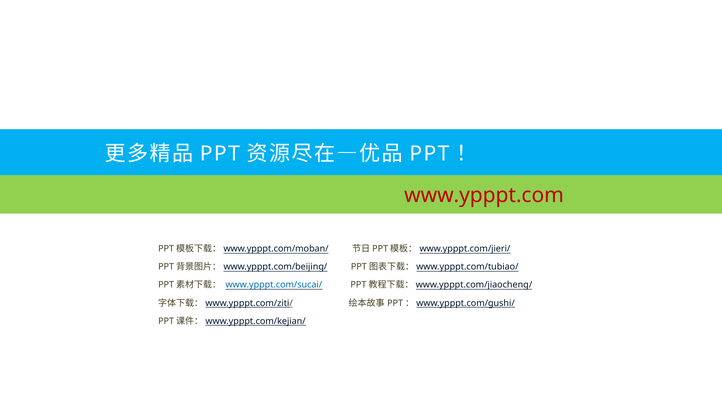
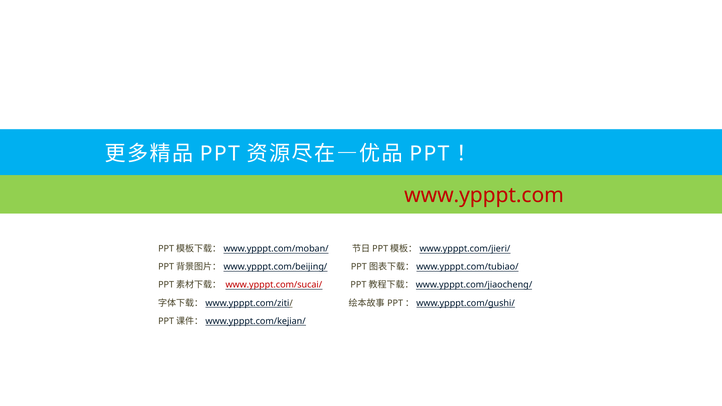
www.ypppt.com/sucai/ colour: blue -> red
